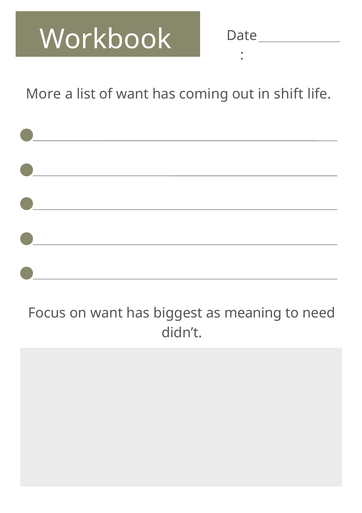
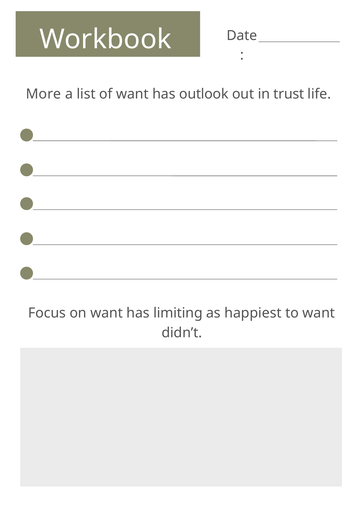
coming: coming -> outlook
shift: shift -> trust
biggest: biggest -> limiting
meaning: meaning -> happiest
to need: need -> want
